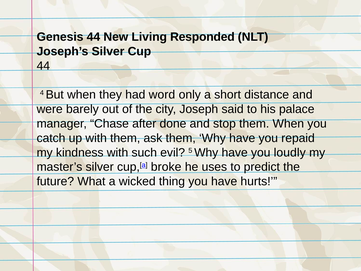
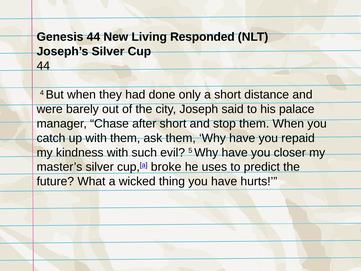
word: word -> done
after done: done -> short
loudly: loudly -> closer
